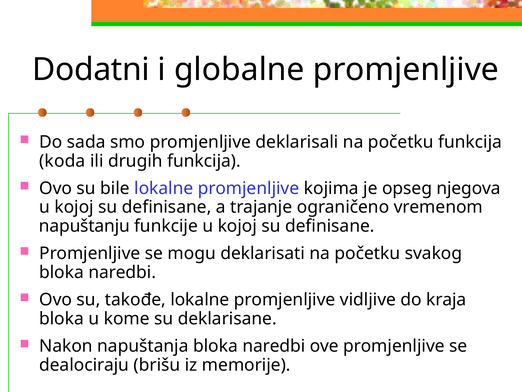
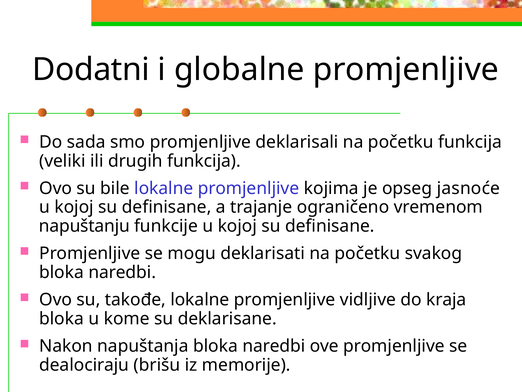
koda: koda -> veliki
njegova: njegova -> jasnoće
